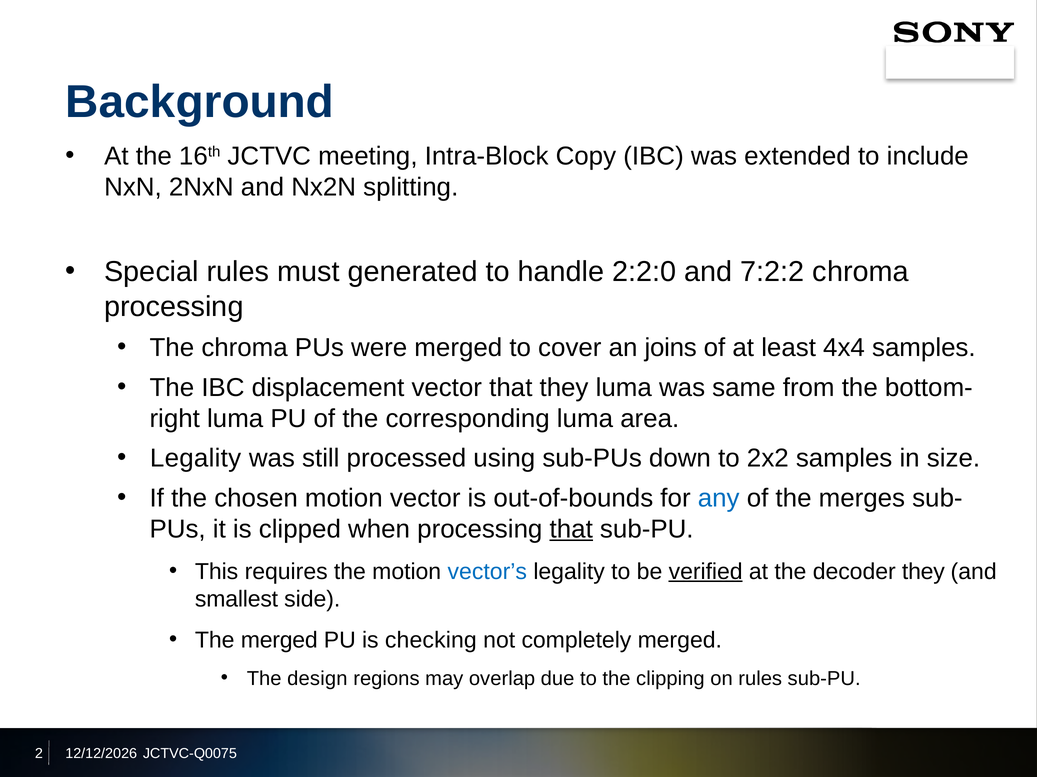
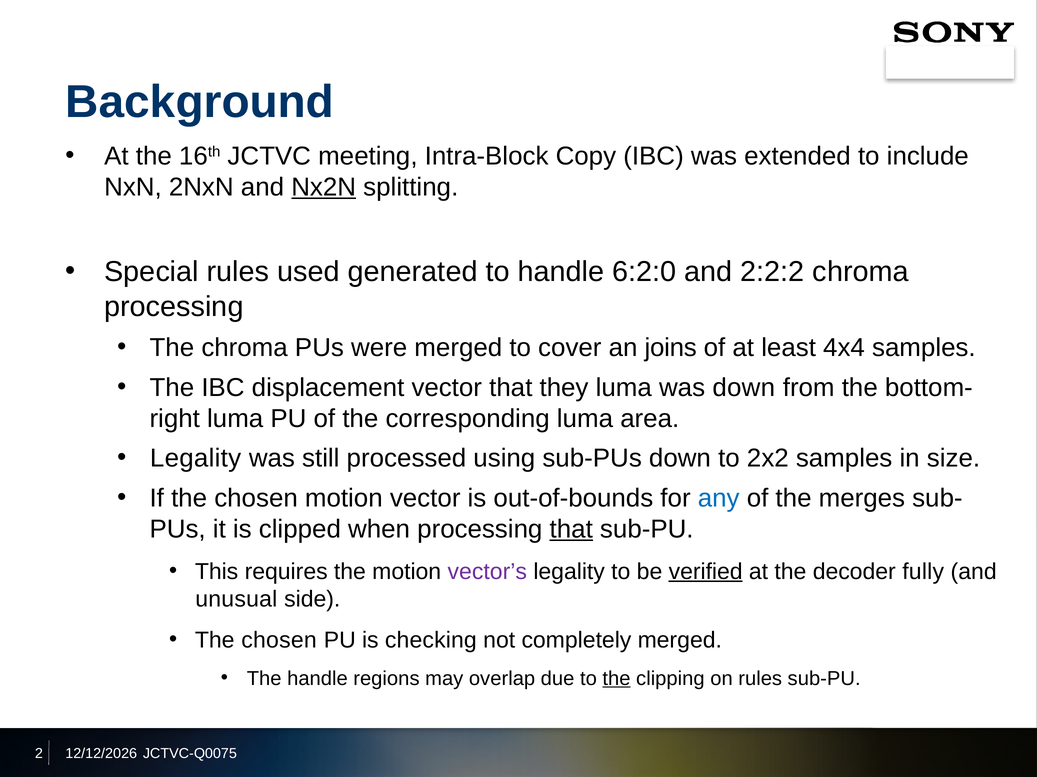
Nx2N underline: none -> present
must: must -> used
2:2:0: 2:2:0 -> 6:2:0
7:2:2: 7:2:2 -> 2:2:2
was same: same -> down
vector’s colour: blue -> purple
decoder they: they -> fully
smallest: smallest -> unusual
merged at (279, 641): merged -> chosen
The design: design -> handle
the at (617, 679) underline: none -> present
